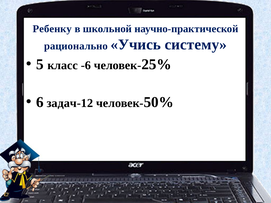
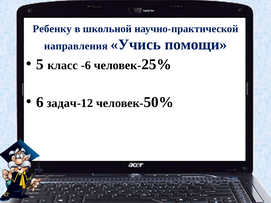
рационально: рационально -> направления
систему: систему -> помощи
